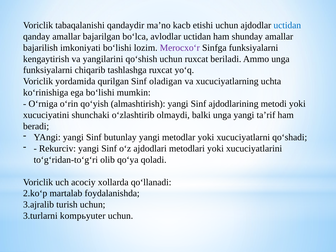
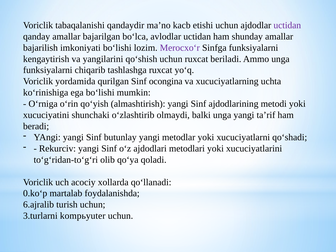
uctidan at (287, 25) colour: blue -> purple
oladigan: oladigan -> ocongina
2.ko‘p: 2.ko‘p -> 0.ko‘p
3.ajralib: 3.ajralib -> 6.ajralib
